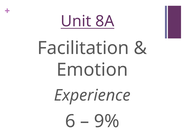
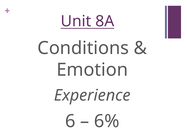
Facilitation: Facilitation -> Conditions
9%: 9% -> 6%
